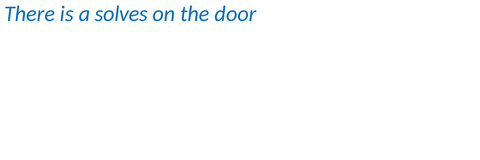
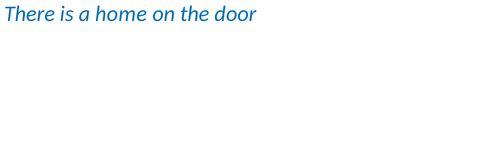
solves: solves -> home
